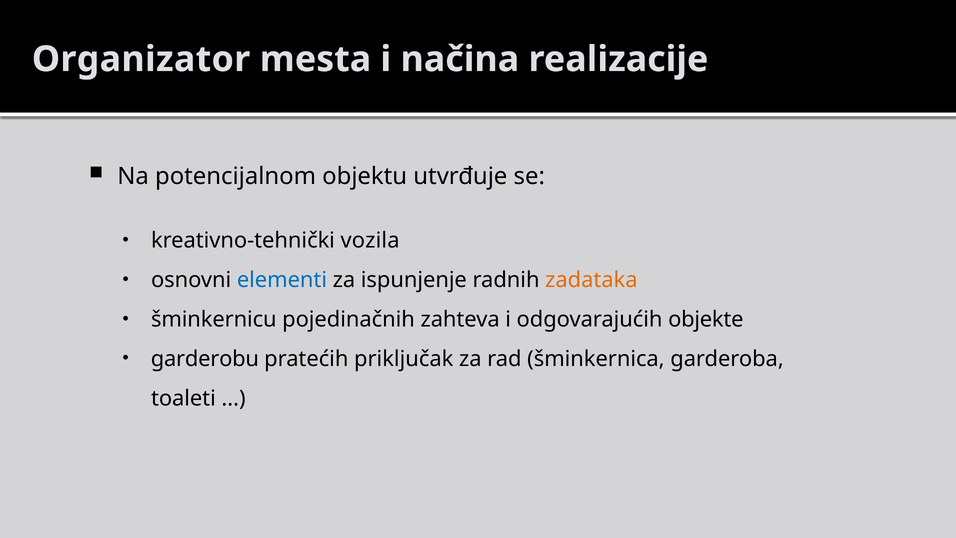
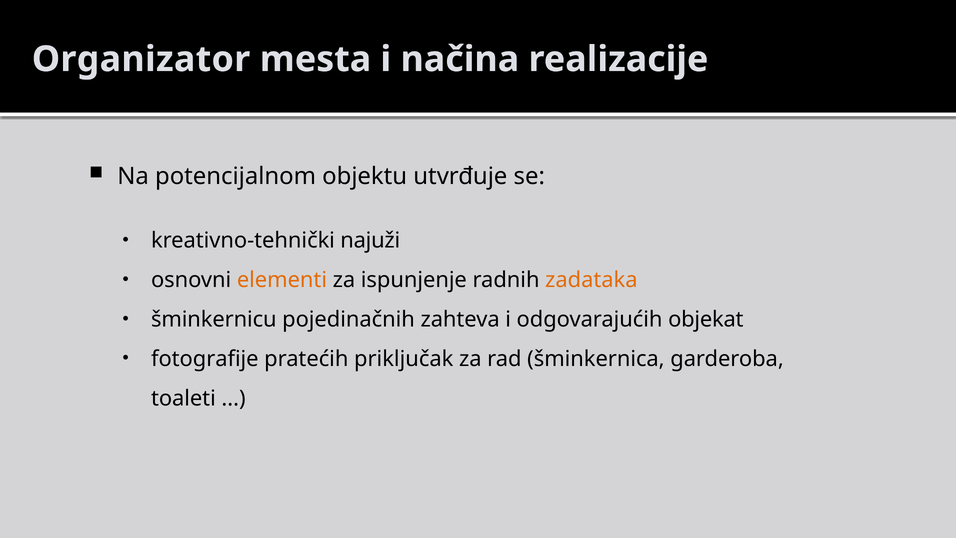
vozila: vozila -> najuži
elementi colour: blue -> orange
objekte: objekte -> objekat
garderobu: garderobu -> fotografije
